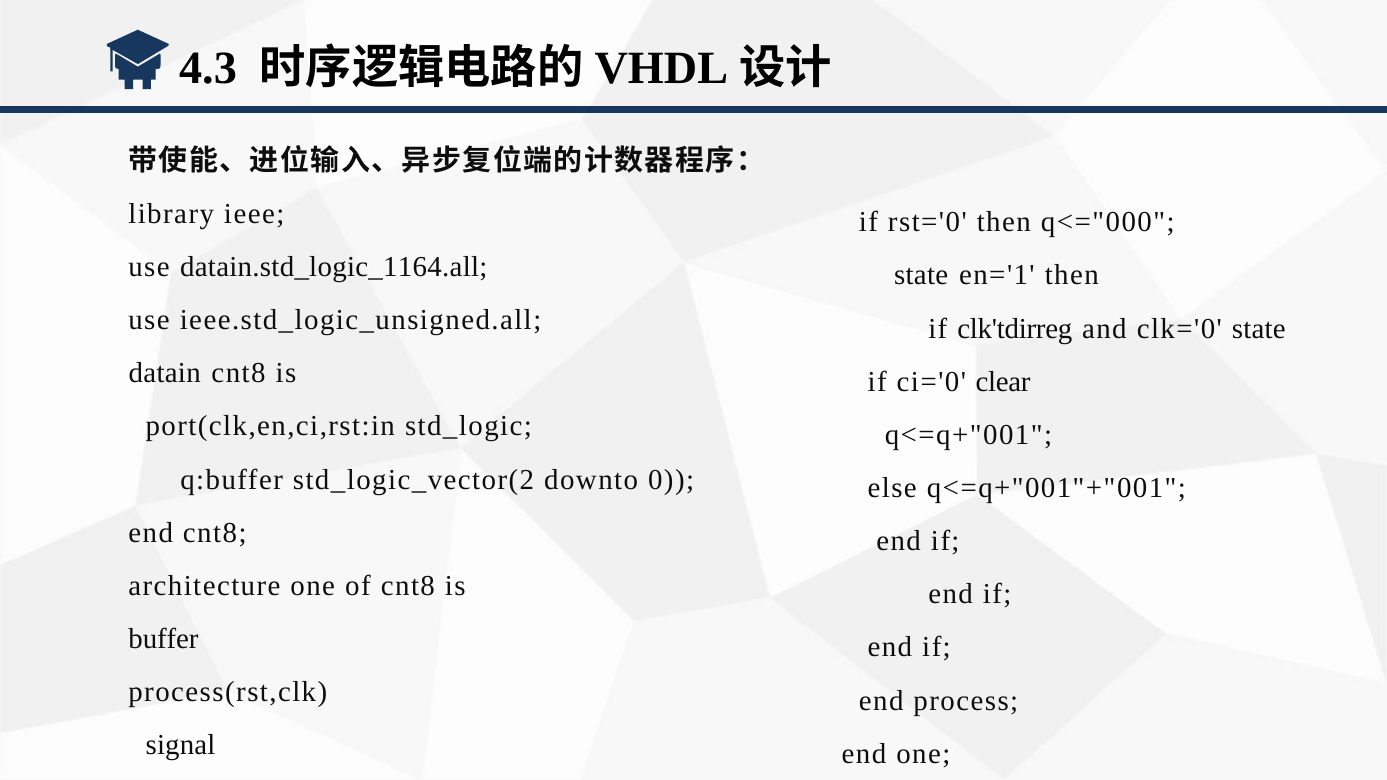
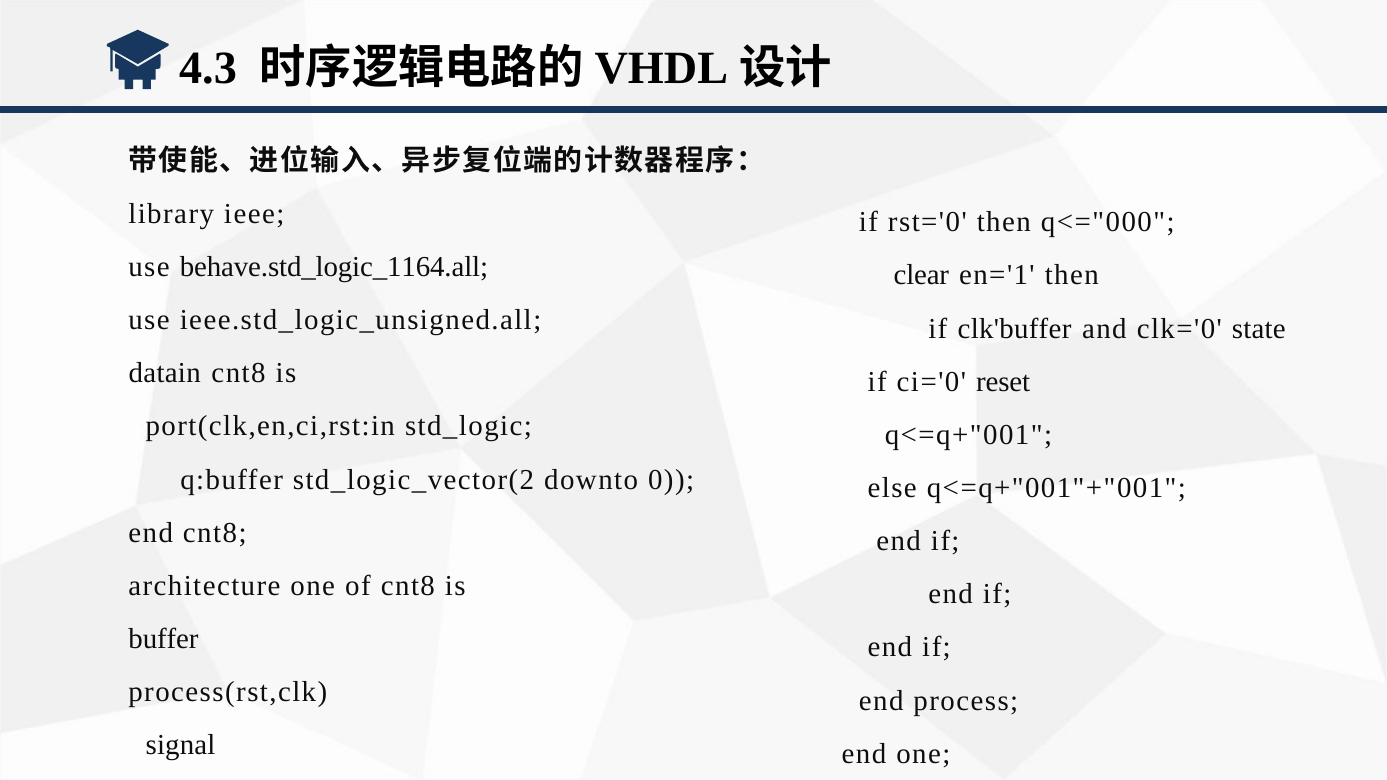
datain.std_logic_1164.all: datain.std_logic_1164.all -> behave.std_logic_1164.all
state at (921, 275): state -> clear
clk'tdirreg: clk'tdirreg -> clk'buffer
clear: clear -> reset
